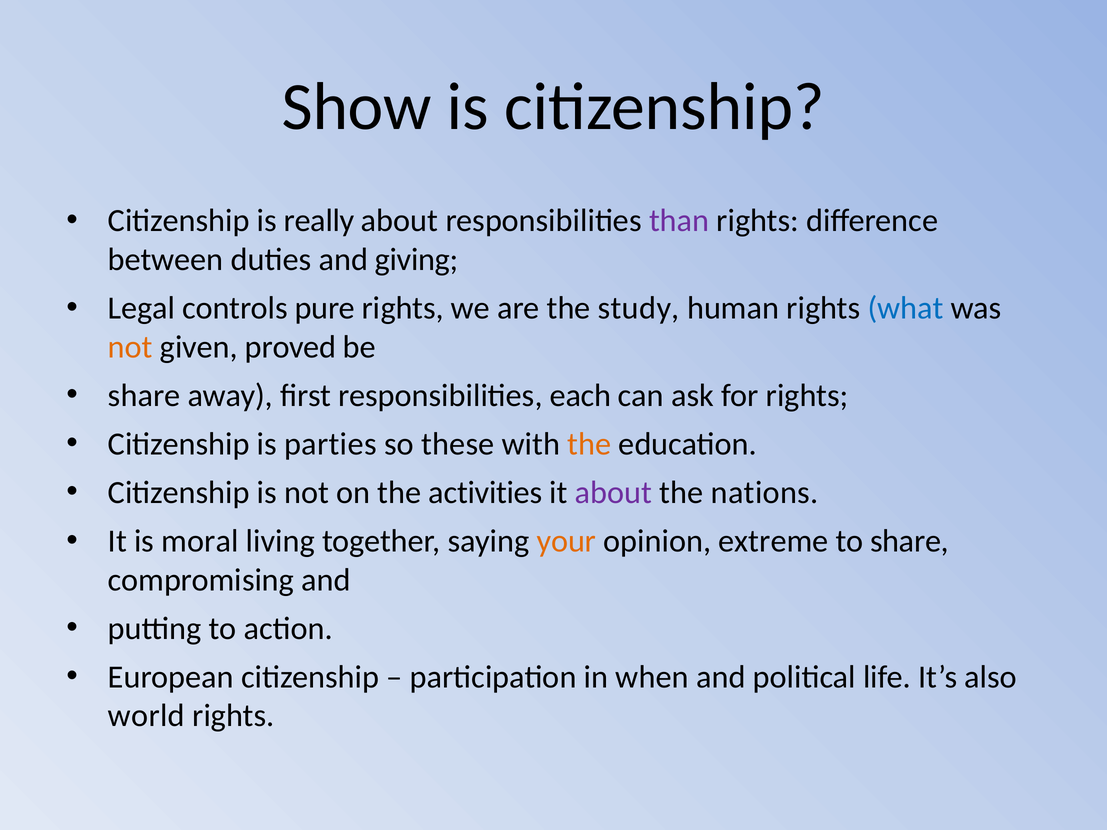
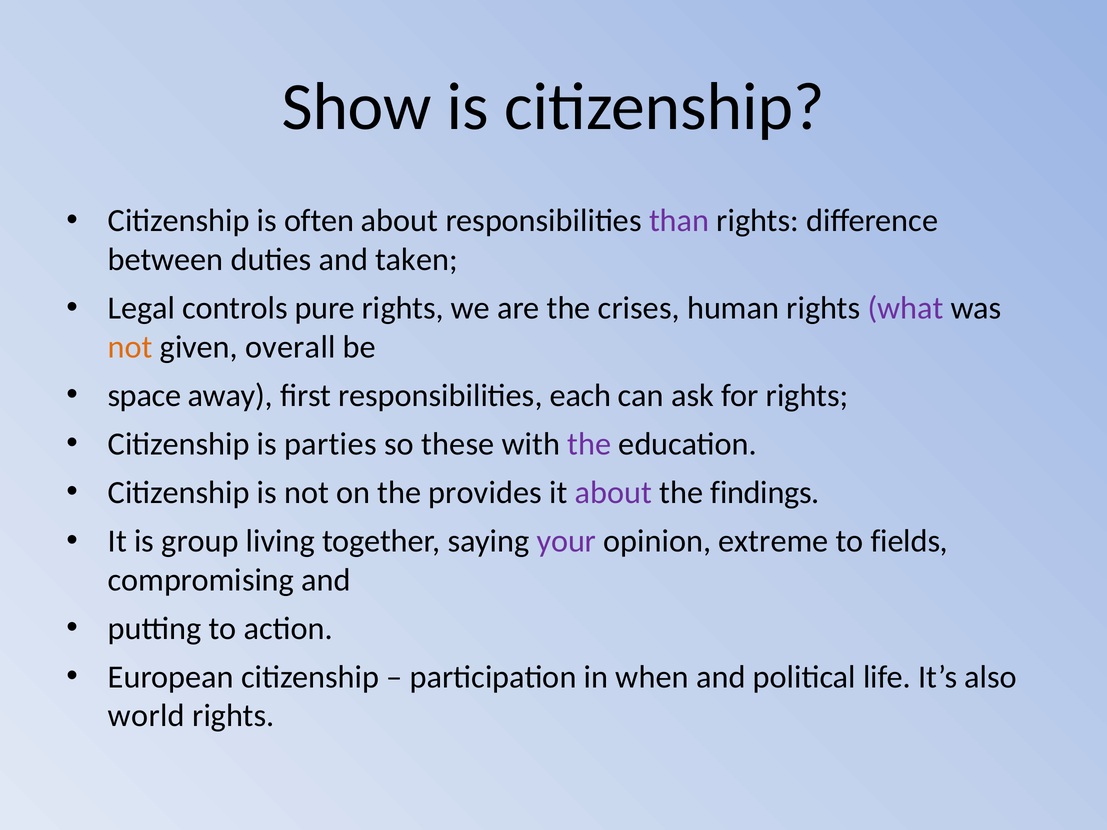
really: really -> often
giving: giving -> taken
study: study -> crises
what colour: blue -> purple
proved: proved -> overall
share at (144, 396): share -> space
the at (589, 444) colour: orange -> purple
activities: activities -> provides
nations: nations -> findings
moral: moral -> group
your colour: orange -> purple
to share: share -> fields
